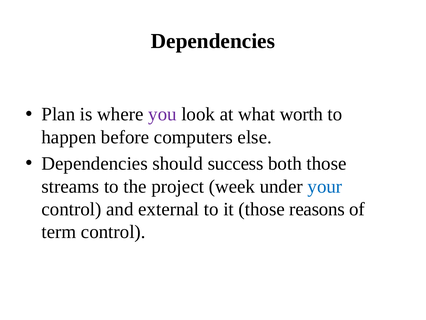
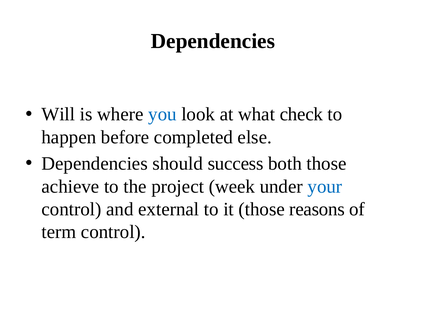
Plan: Plan -> Will
you colour: purple -> blue
worth: worth -> check
computers: computers -> completed
streams: streams -> achieve
